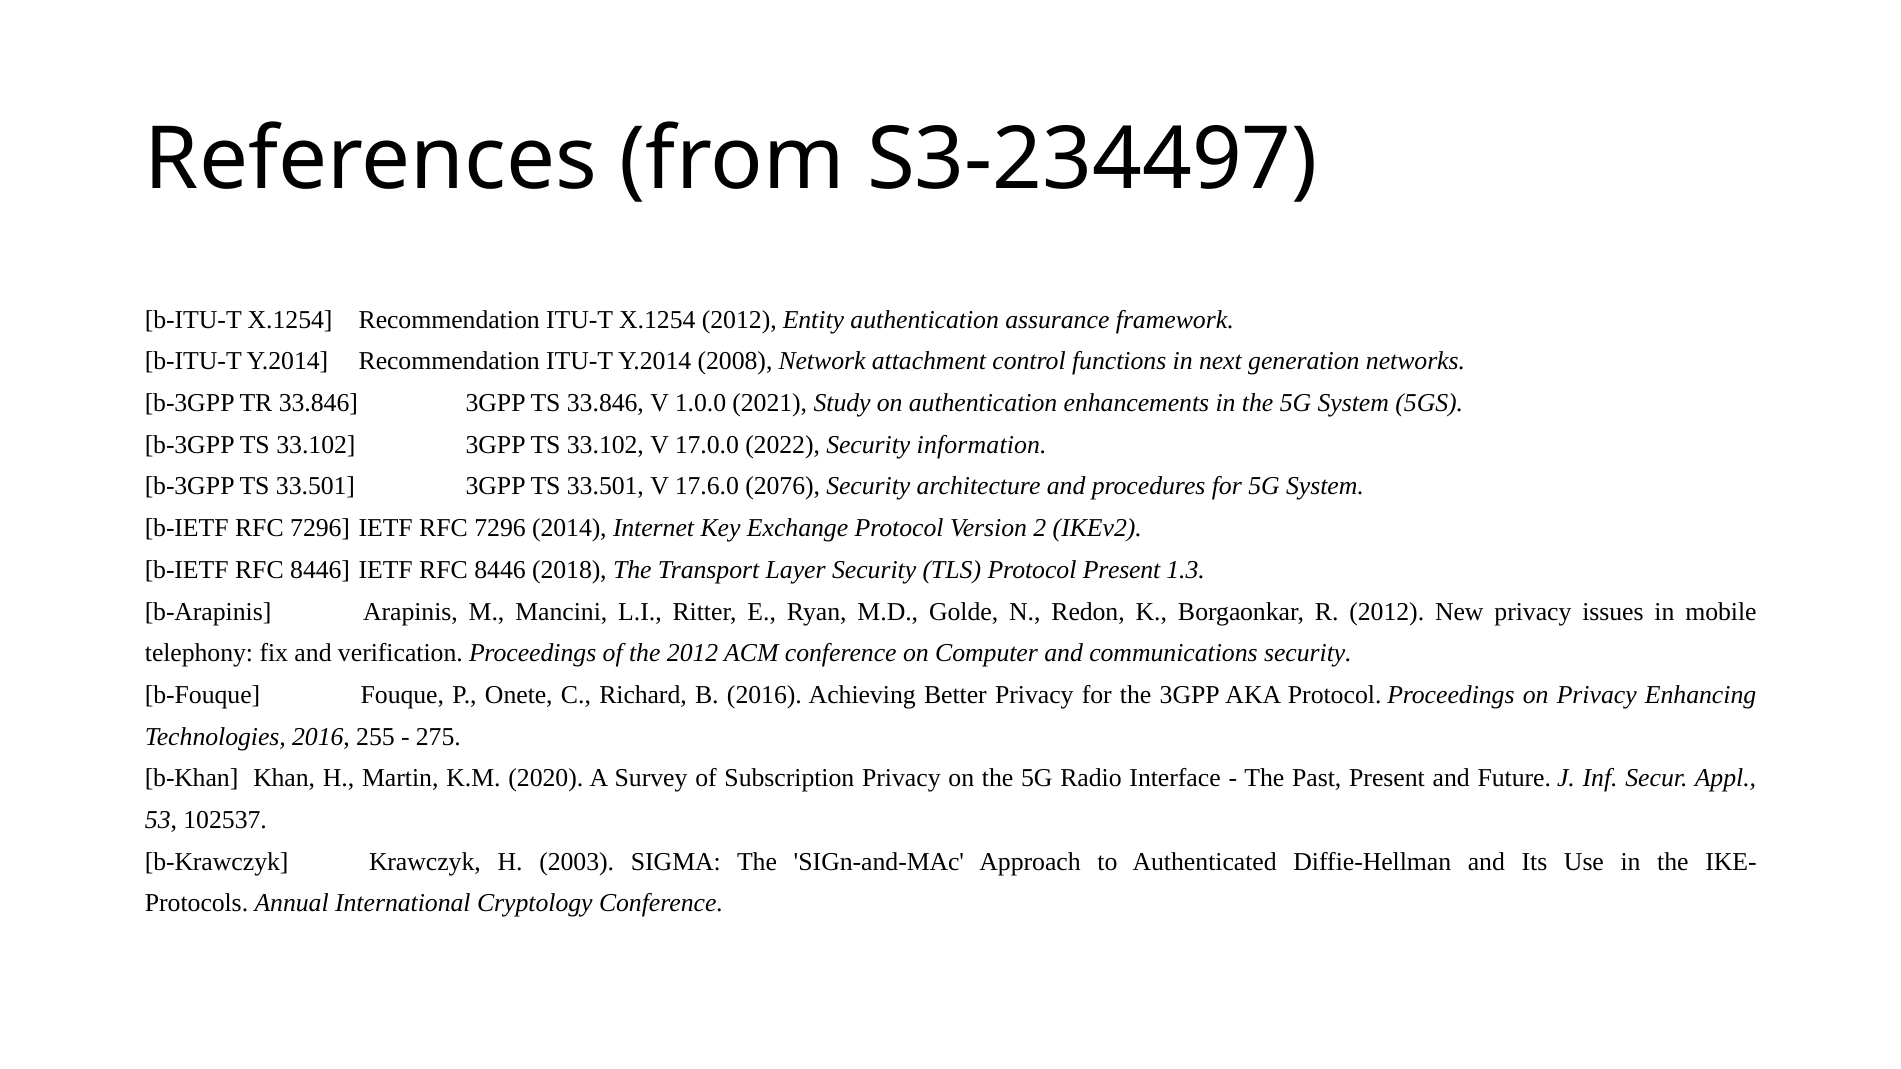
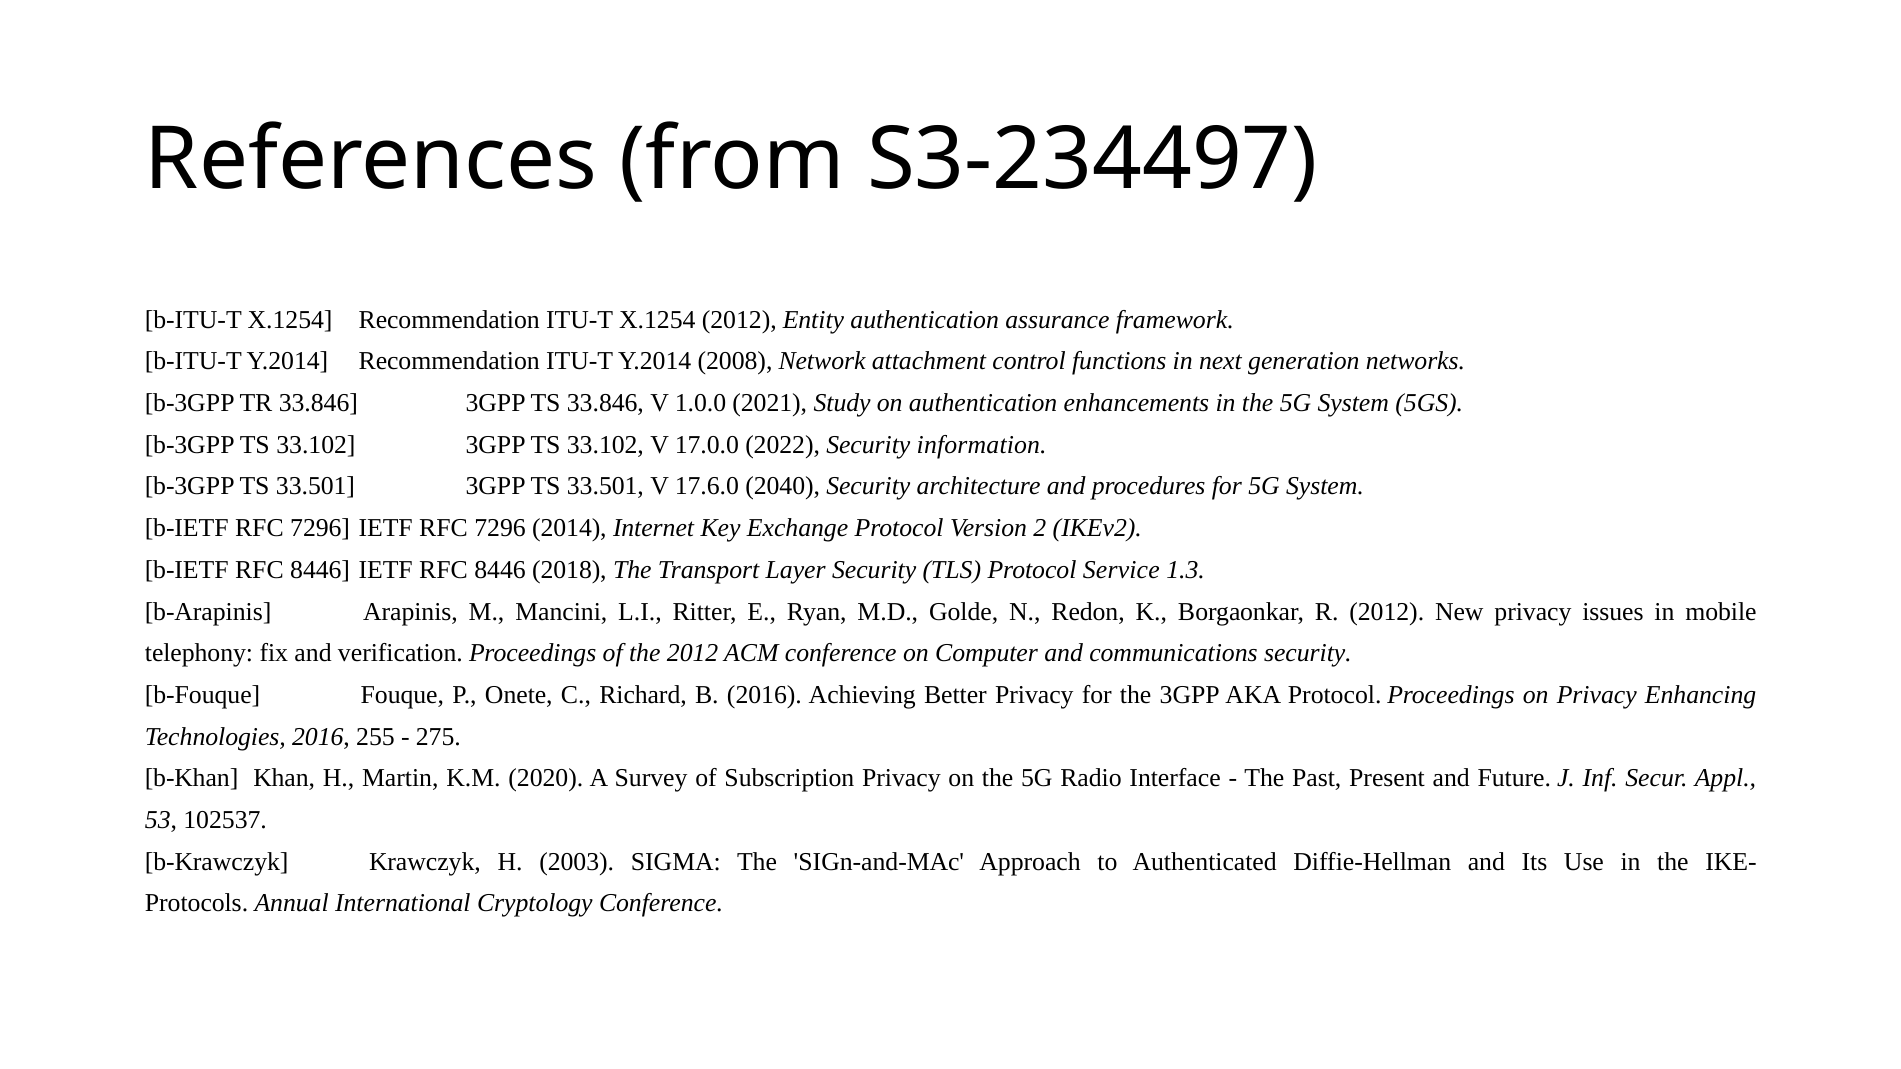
2076: 2076 -> 2040
Protocol Present: Present -> Service
